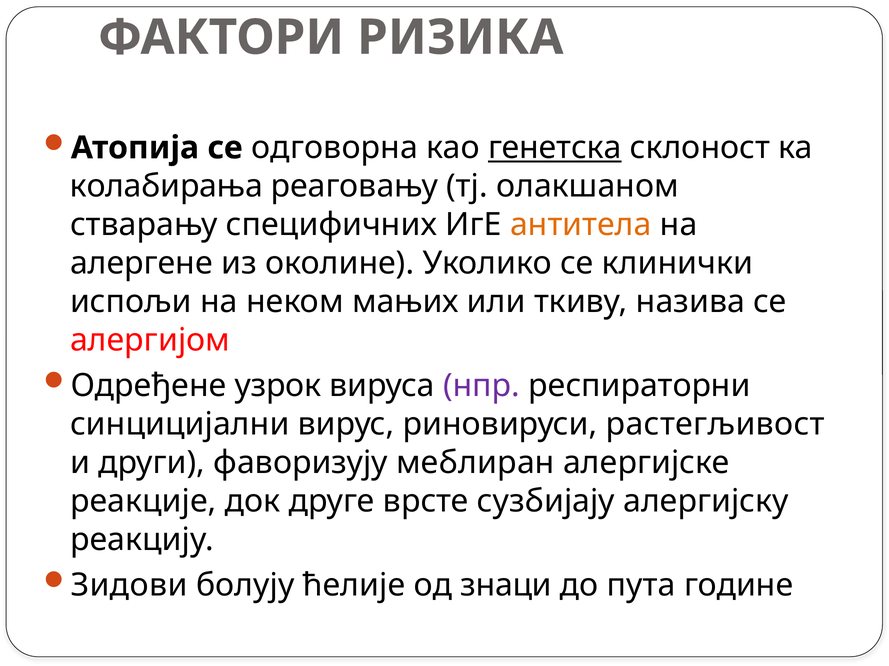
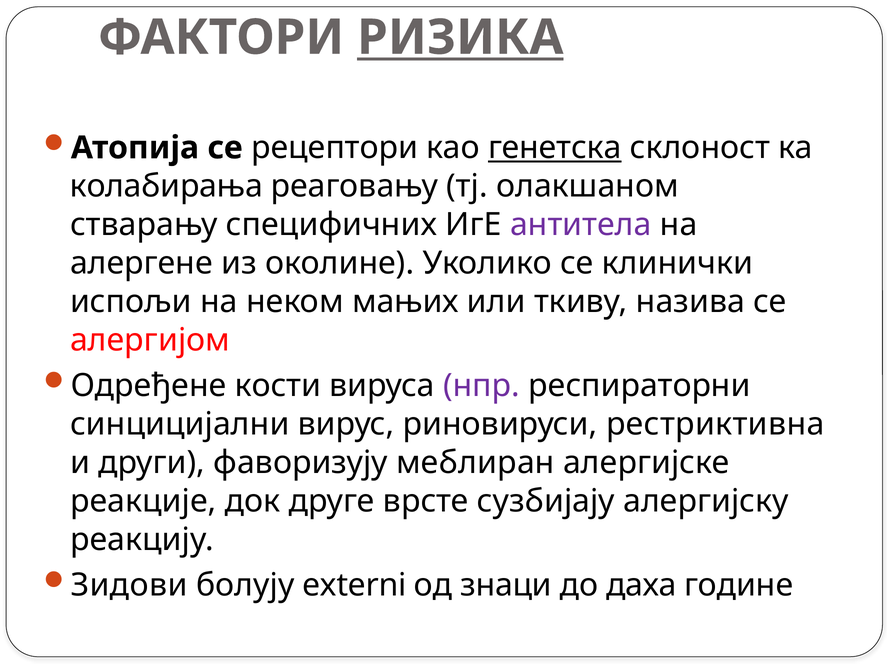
РИЗИКА underline: none -> present
одговорна: одговорна -> рецептори
антитела colour: orange -> purple
узрок: узрок -> кости
растегљивост: растегљивост -> рестриктивна
ћелије: ћелије -> externi
пута: пута -> даха
